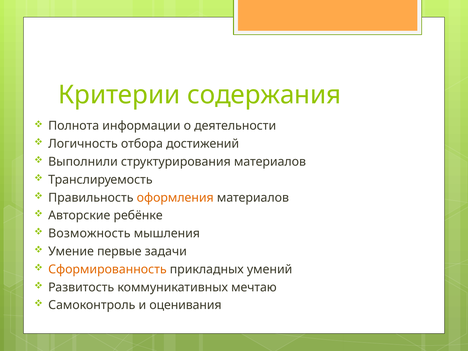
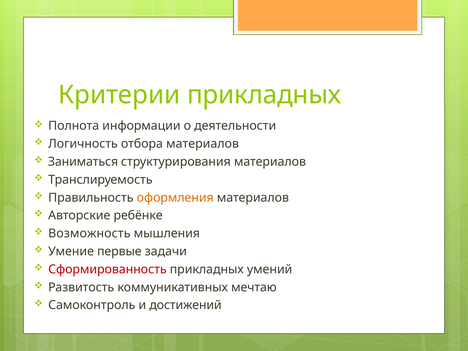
Критерии содержания: содержания -> прикладных
отбора достижений: достижений -> материалов
Выполнили: Выполнили -> Заниматься
Сформированность colour: orange -> red
оценивания: оценивания -> достижений
